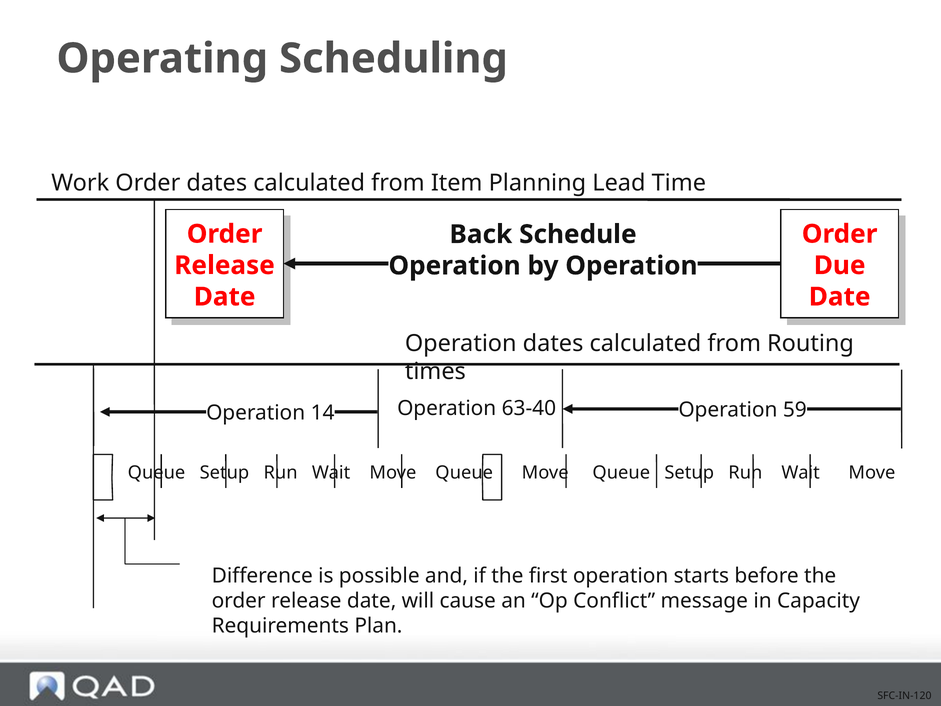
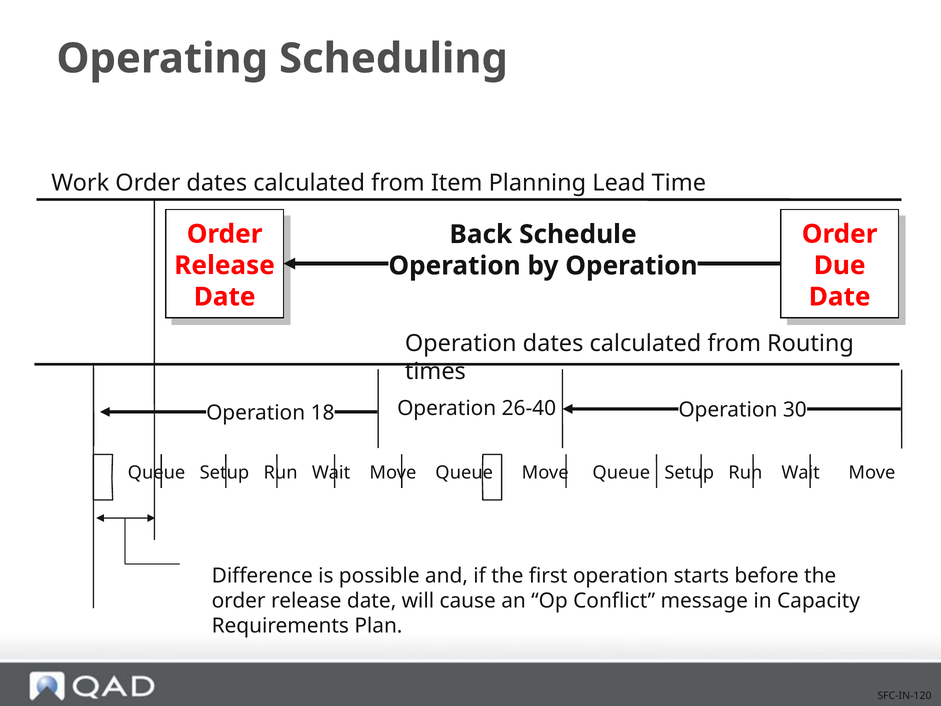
63-40: 63-40 -> 26-40
14: 14 -> 18
59: 59 -> 30
